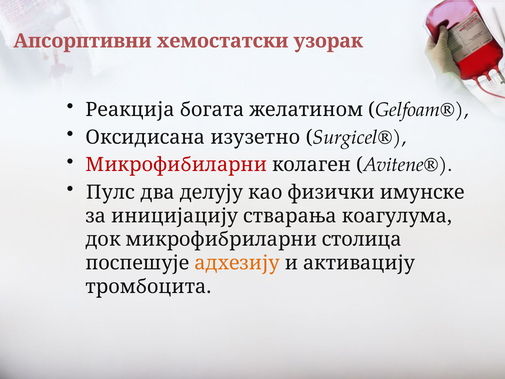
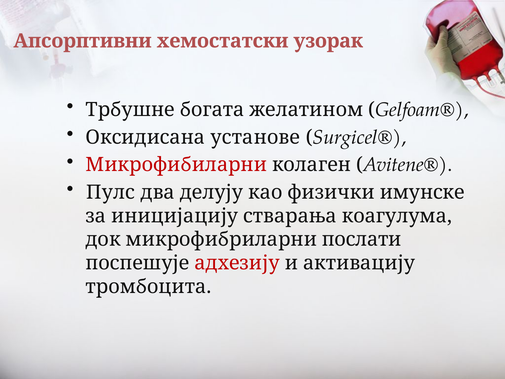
Реакција: Реакција -> Трбушне
изузетно: изузетно -> установе
столица: столица -> послати
адхезију colour: orange -> red
